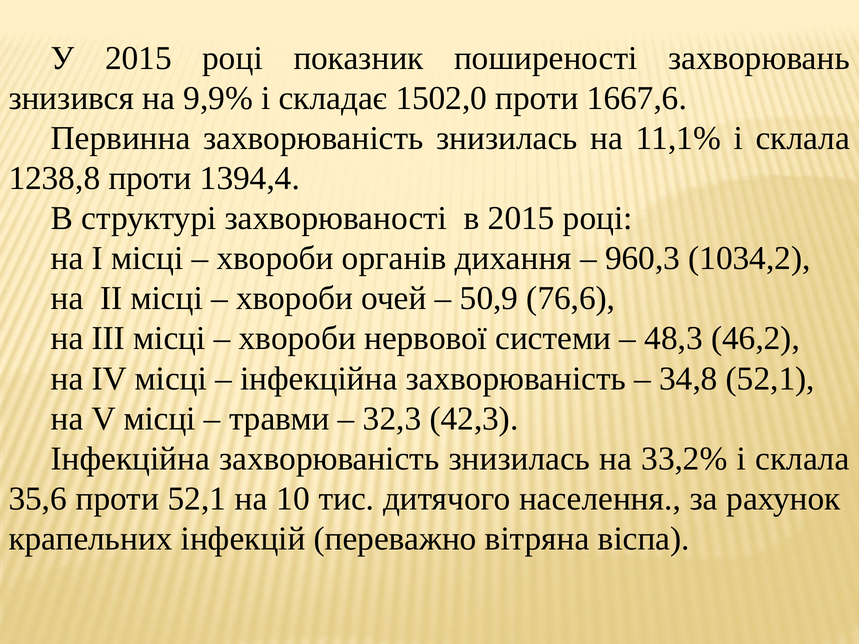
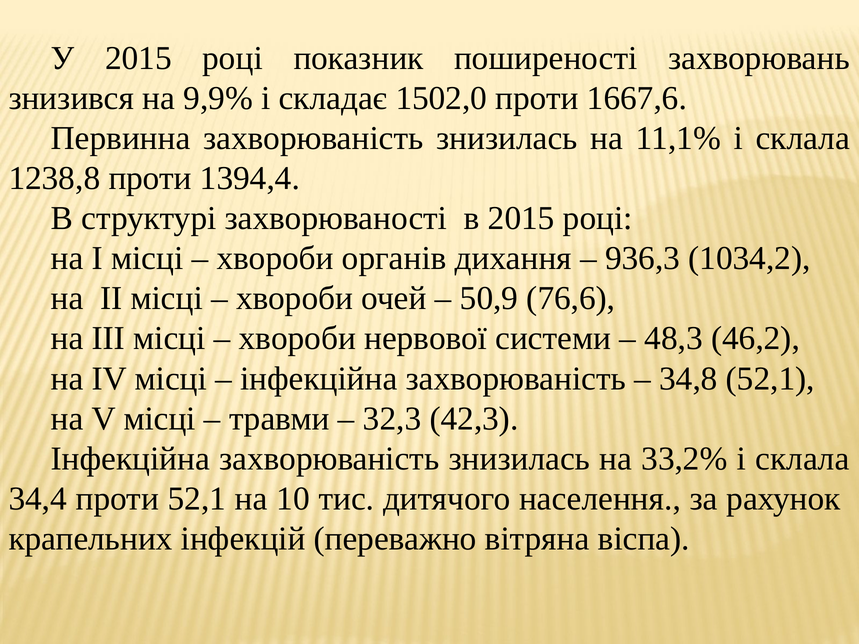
960,3: 960,3 -> 936,3
35,6: 35,6 -> 34,4
